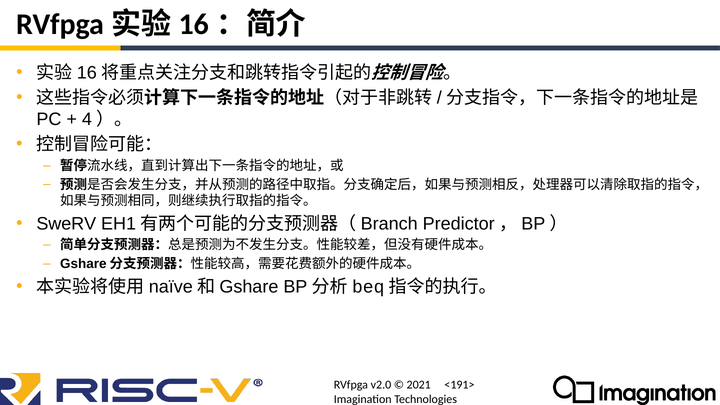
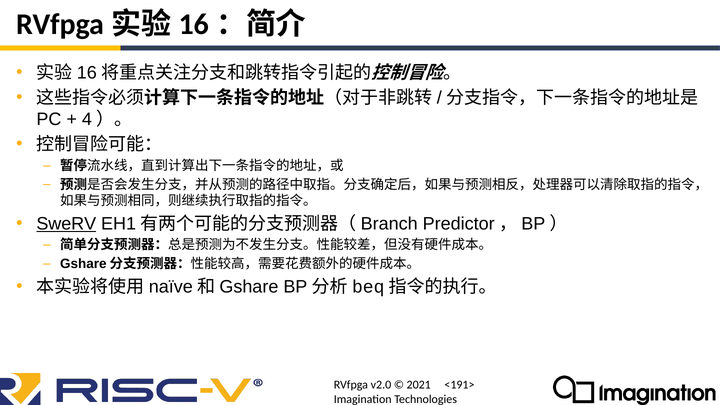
SweRV underline: none -> present
